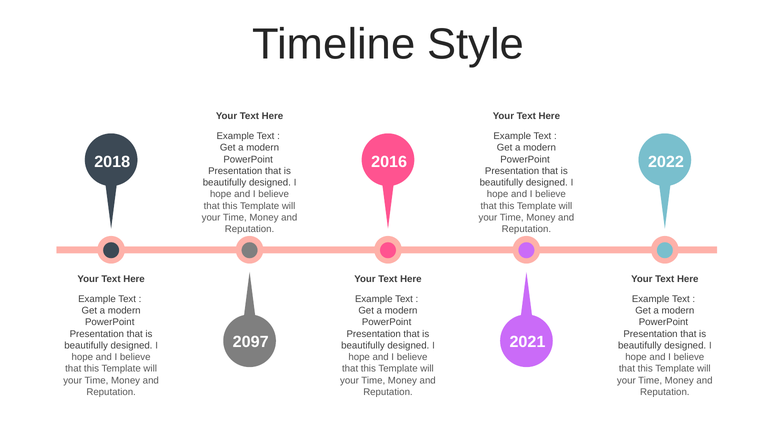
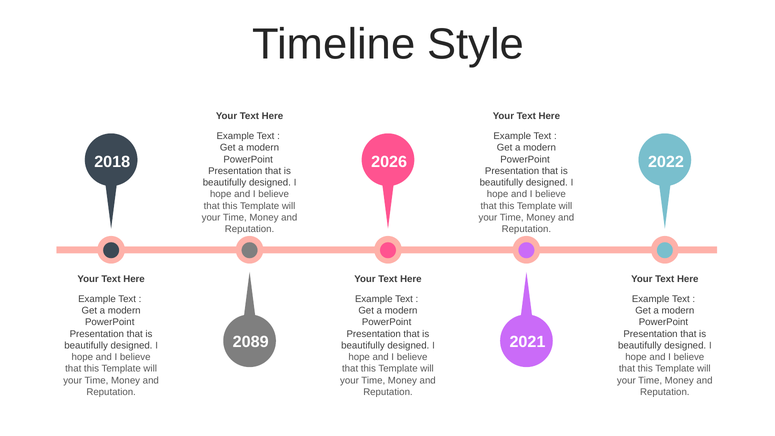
2016: 2016 -> 2026
2097: 2097 -> 2089
